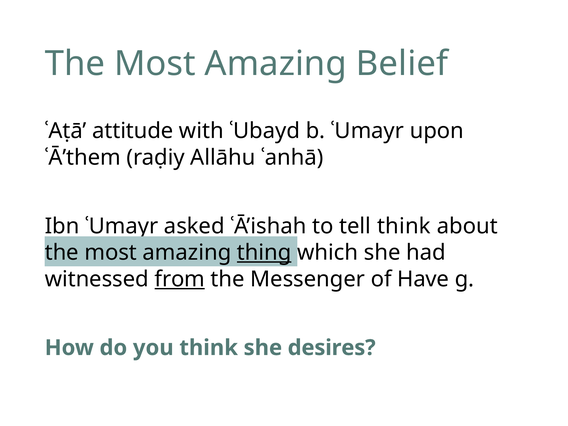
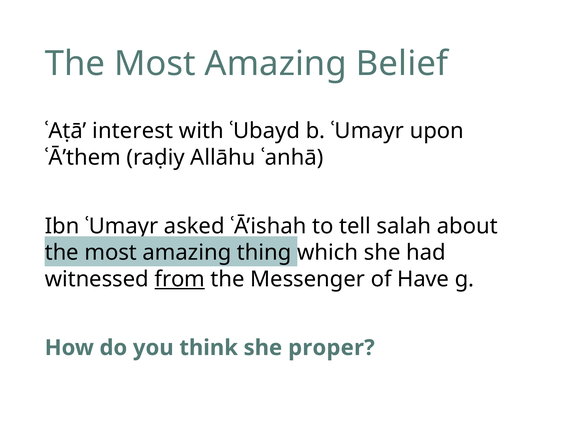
attitude: attitude -> interest
tell think: think -> salah
thing underline: present -> none
desires: desires -> proper
